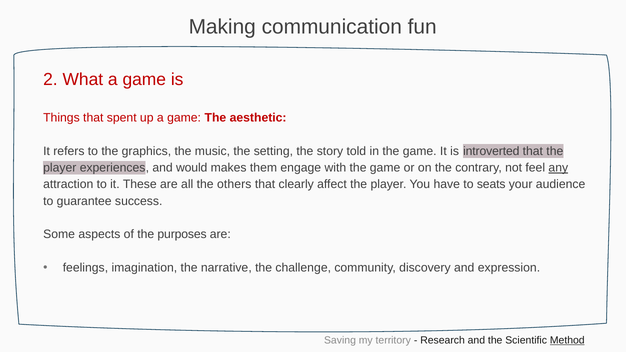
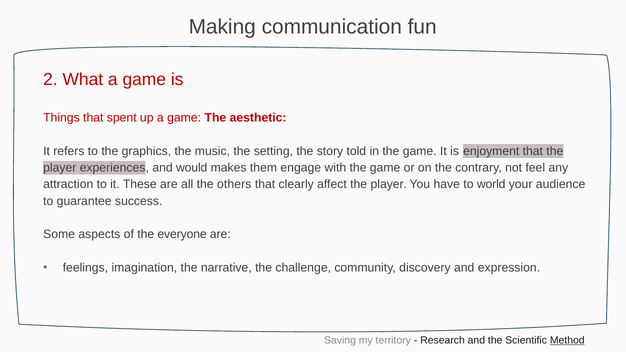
introverted: introverted -> enjoyment
any underline: present -> none
seats: seats -> world
purposes: purposes -> everyone
